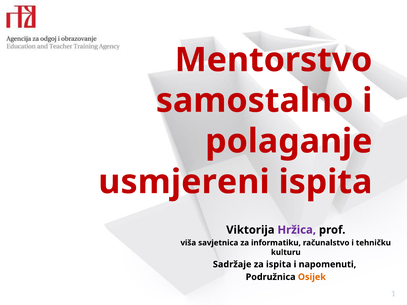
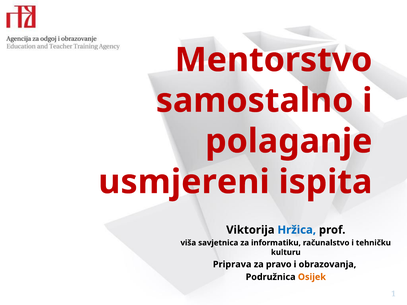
Hržica colour: purple -> blue
Sadržaje: Sadržaje -> Priprava
za ispita: ispita -> pravo
napomenuti: napomenuti -> obrazovanja
